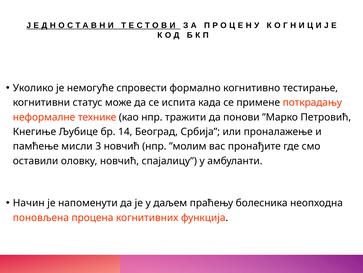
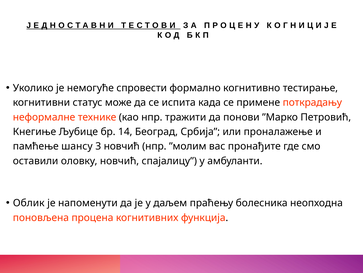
мисли: мисли -> шансу
Начин: Начин -> Облик
